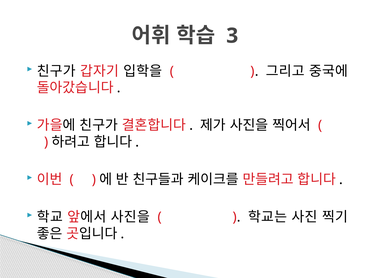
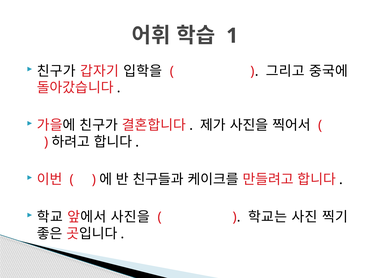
3: 3 -> 1
